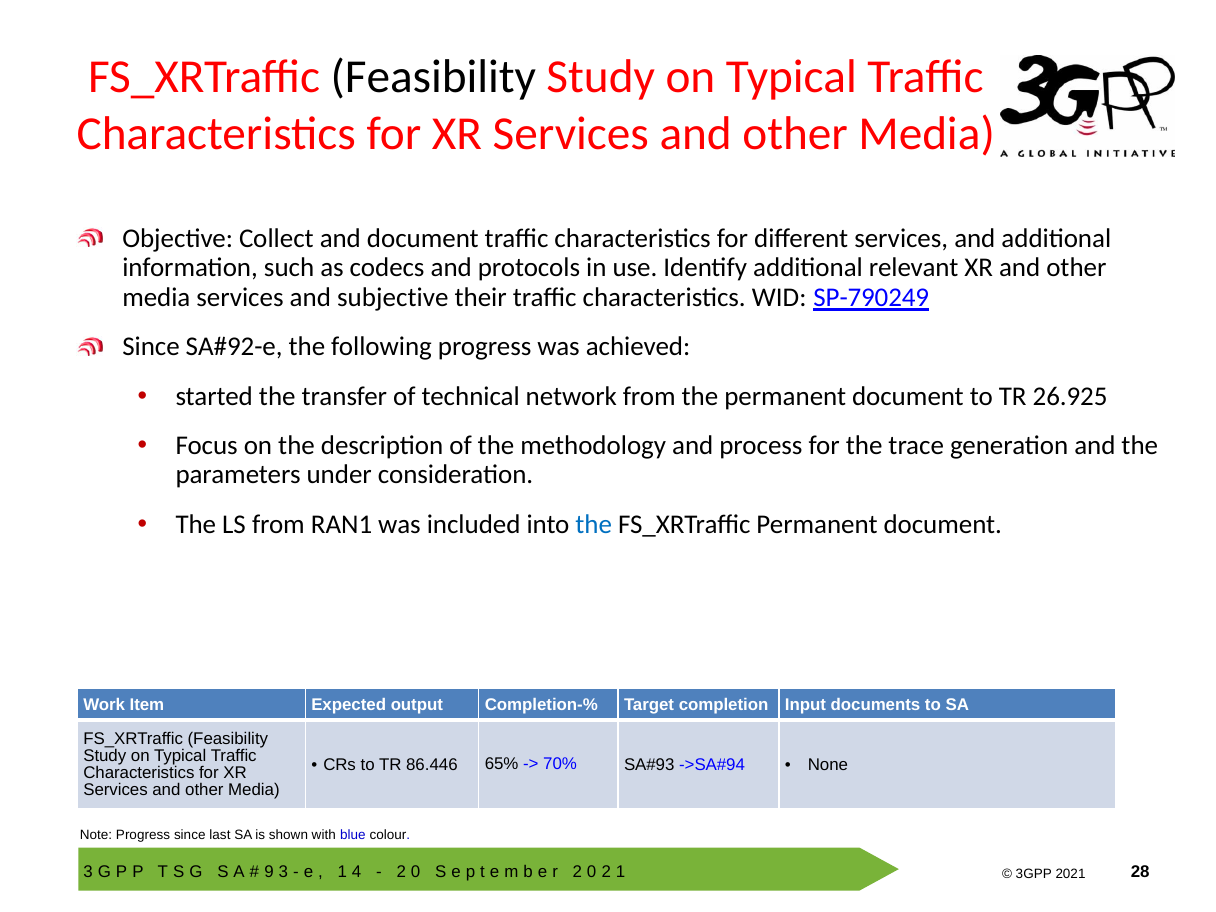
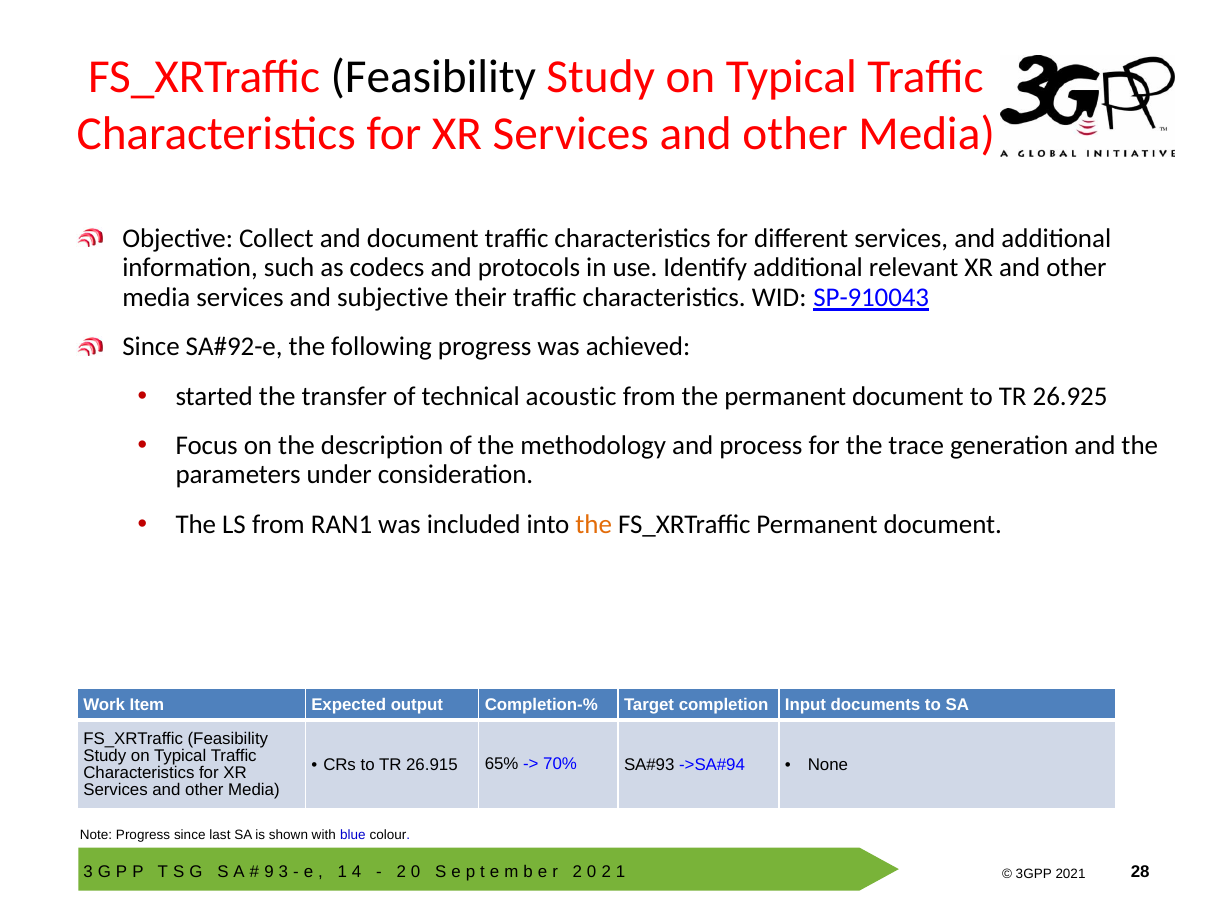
SP-790249: SP-790249 -> SP-910043
network: network -> acoustic
the at (594, 524) colour: blue -> orange
86.446: 86.446 -> 26.915
